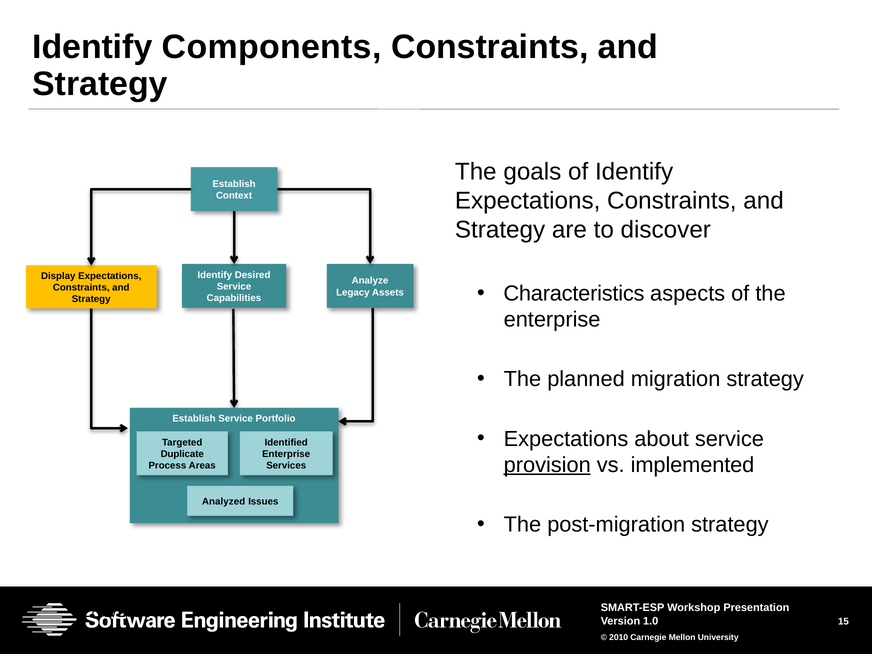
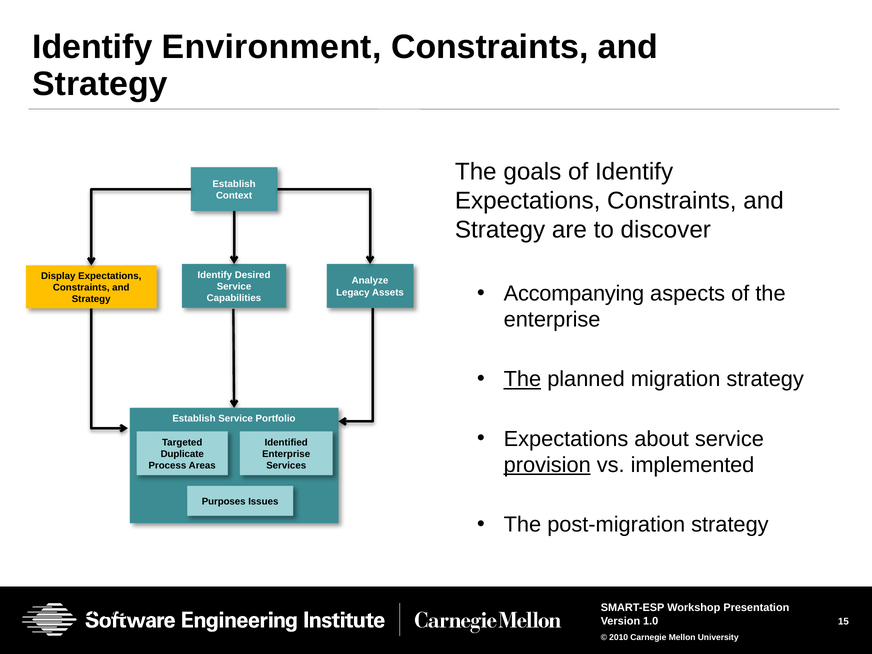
Components: Components -> Environment
Characteristics: Characteristics -> Accompanying
The at (522, 379) underline: none -> present
Analyzed: Analyzed -> Purposes
